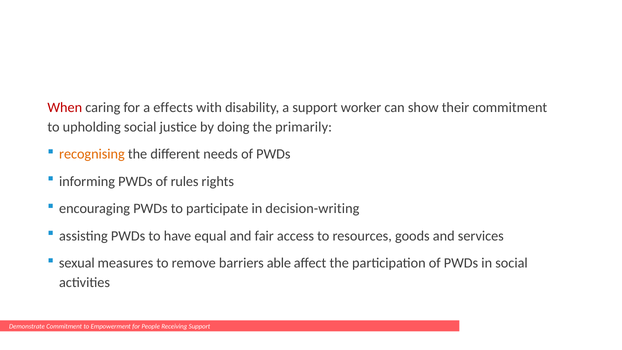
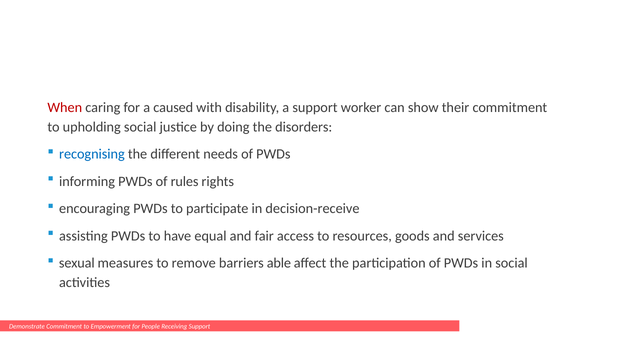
effects: effects -> caused
primarily: primarily -> disorders
recognising colour: orange -> blue
decision-writing: decision-writing -> decision-receive
